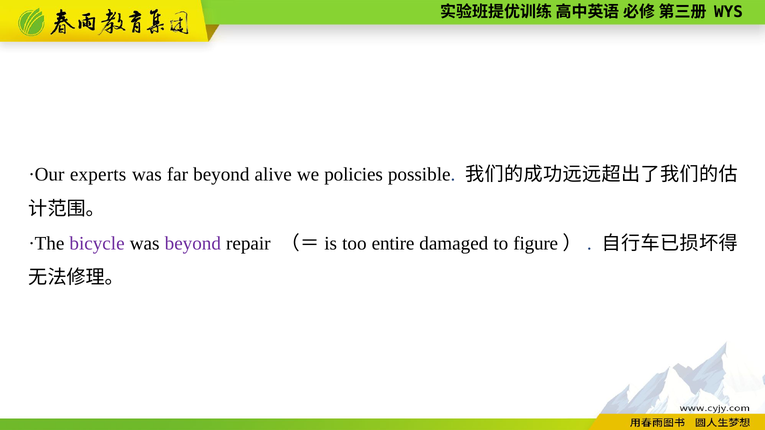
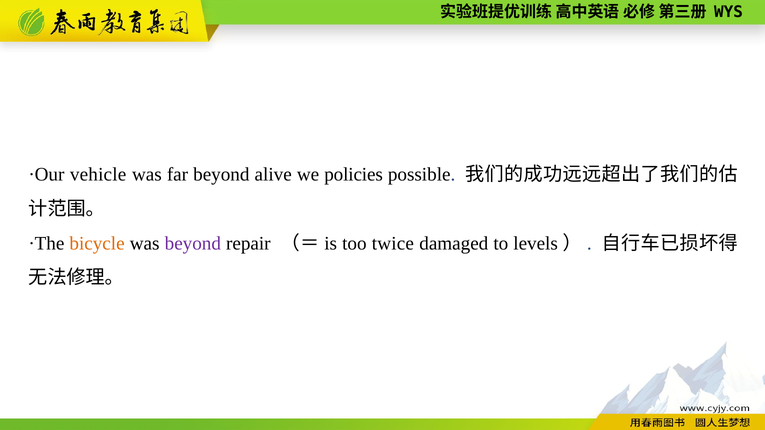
experts: experts -> vehicle
bicycle colour: purple -> orange
entire: entire -> twice
figure: figure -> levels
